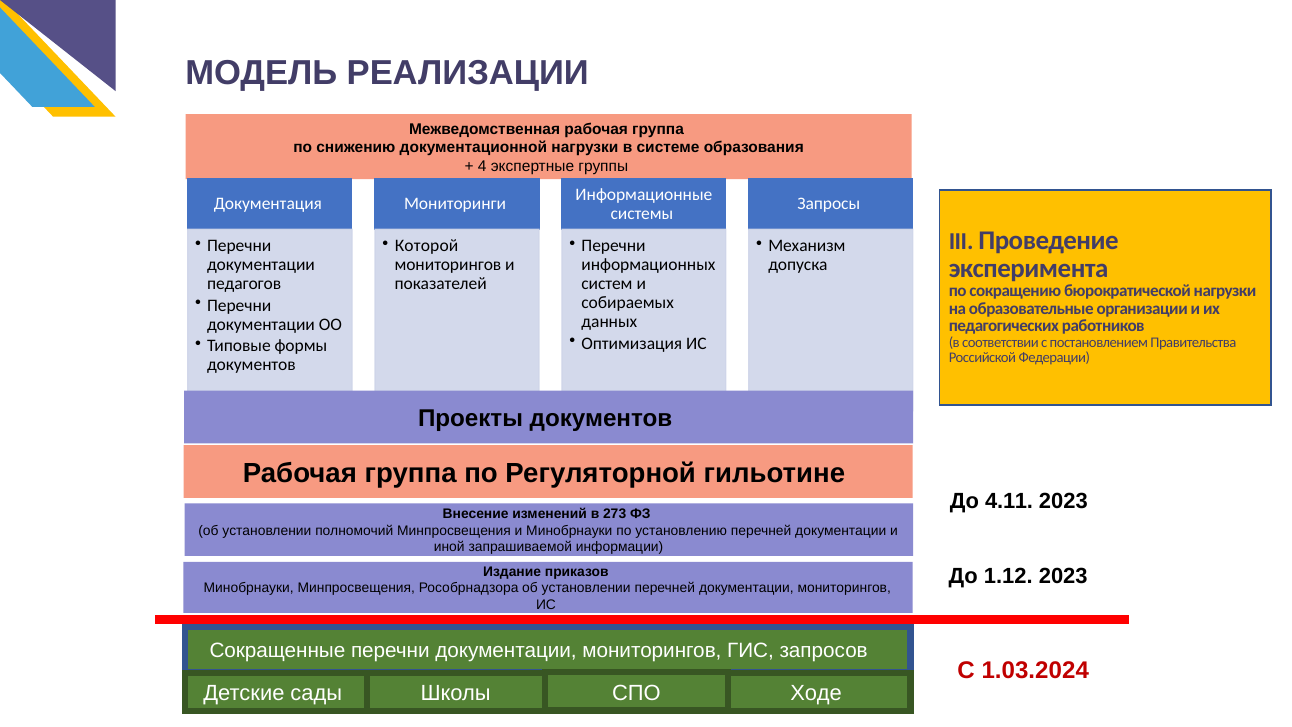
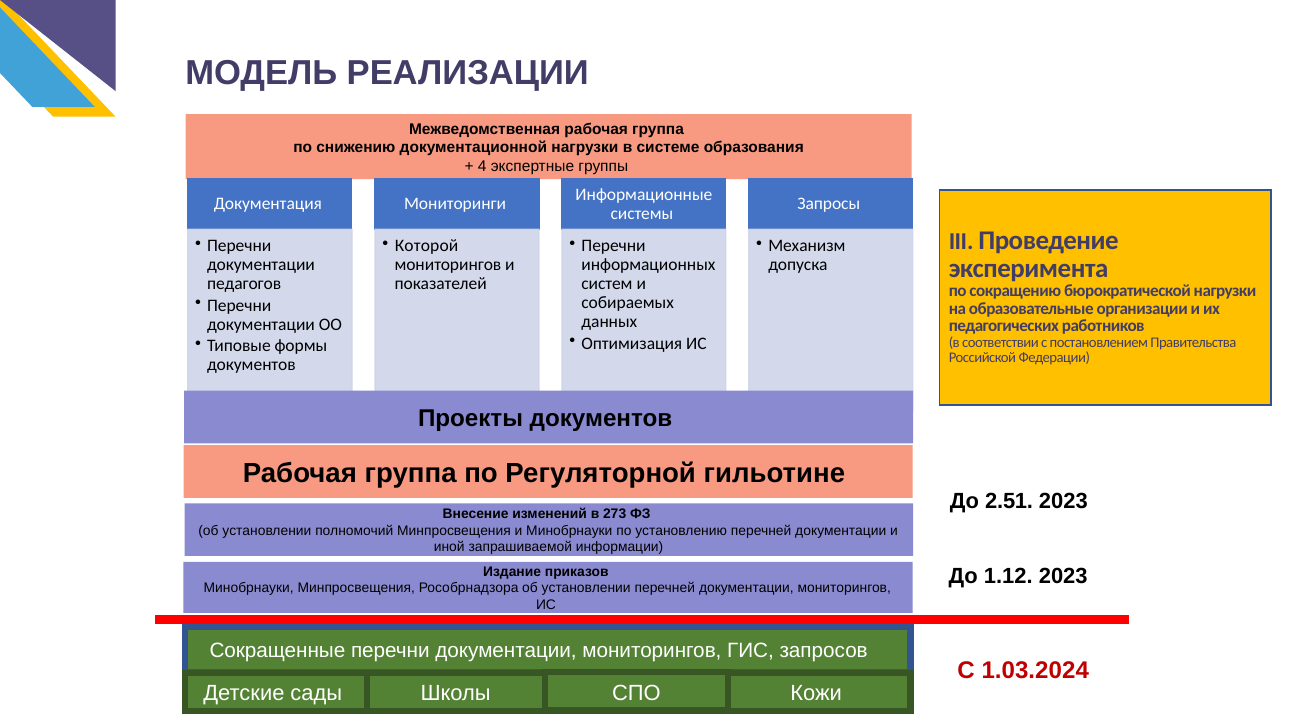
4.11: 4.11 -> 2.51
Ходе: Ходе -> Кожи
